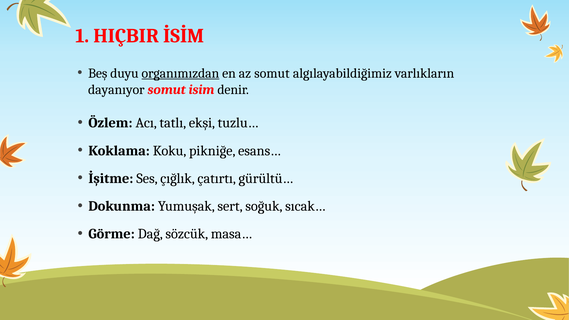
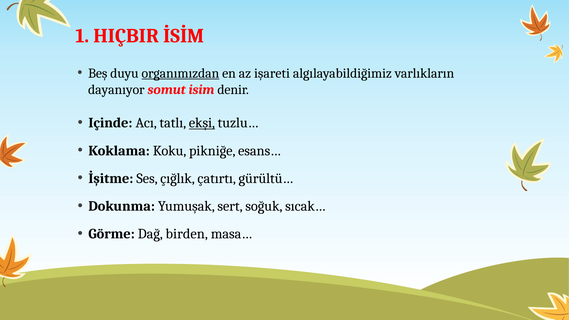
az somut: somut -> işareti
Özlem: Özlem -> Içinde
ekşi underline: none -> present
sözcük: sözcük -> birden
